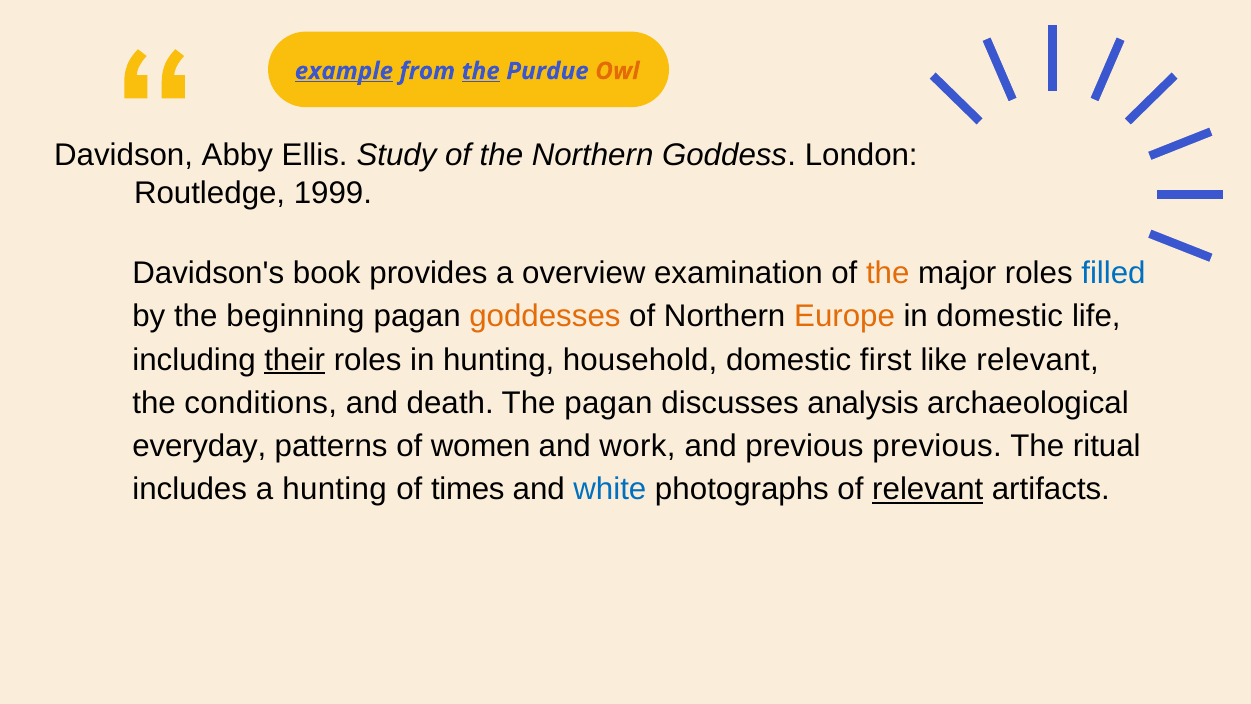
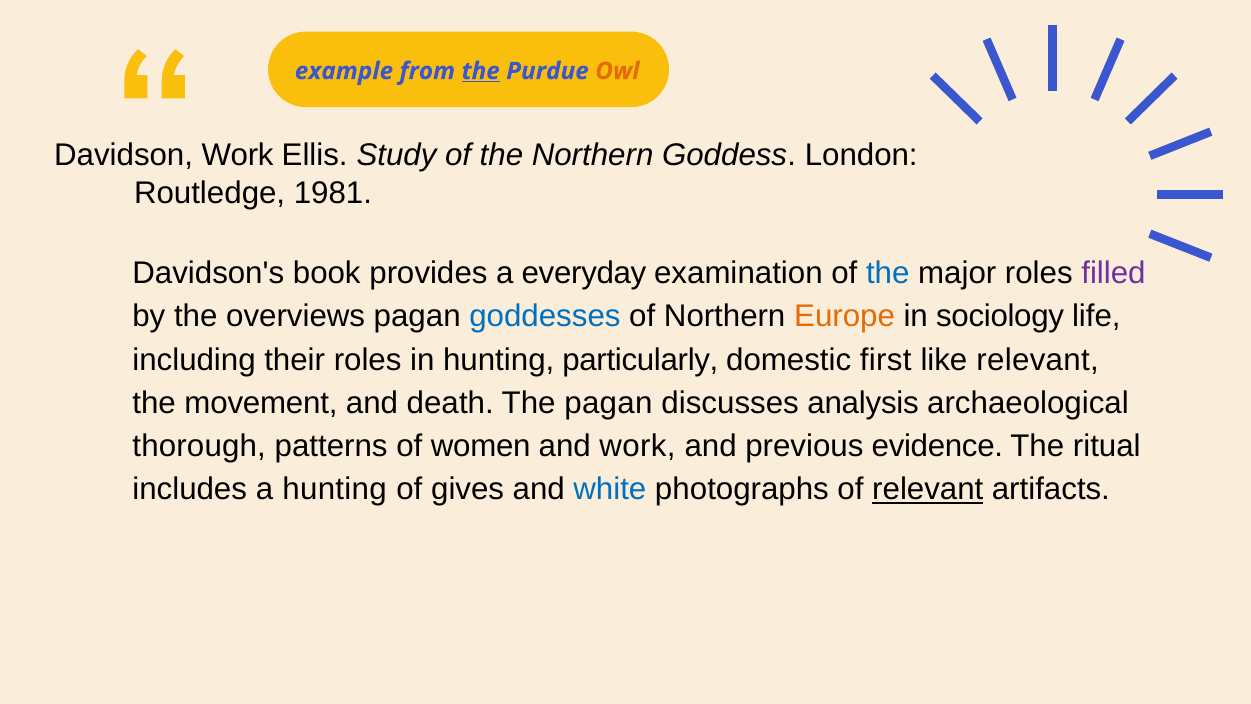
example underline: present -> none
Abby at (237, 155): Abby -> Work
1999: 1999 -> 1981
overview: overview -> everyday
the at (888, 273) colour: orange -> blue
filled colour: blue -> purple
beginning: beginning -> overviews
goddesses colour: orange -> blue
in domestic: domestic -> sociology
their underline: present -> none
household: household -> particularly
conditions: conditions -> movement
everyday: everyday -> thorough
previous previous: previous -> evidence
times: times -> gives
